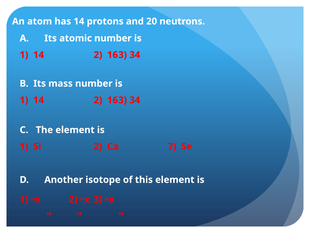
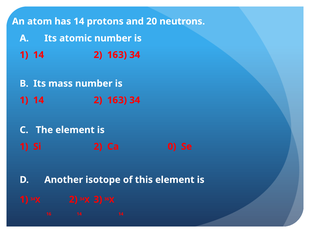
7: 7 -> 0
